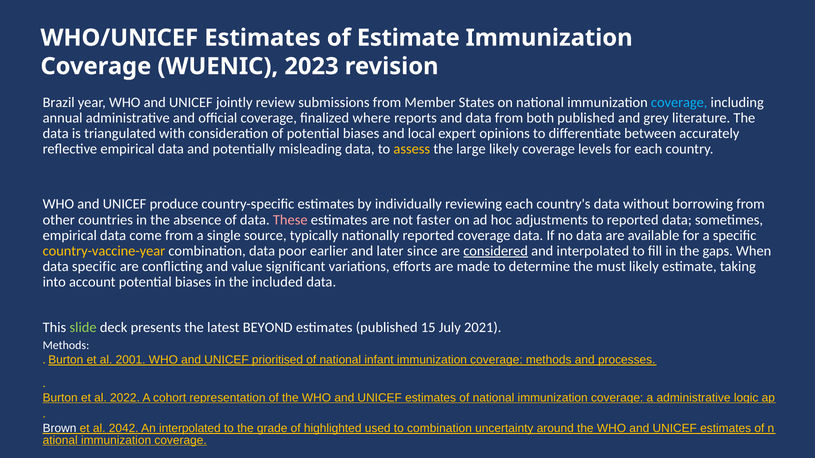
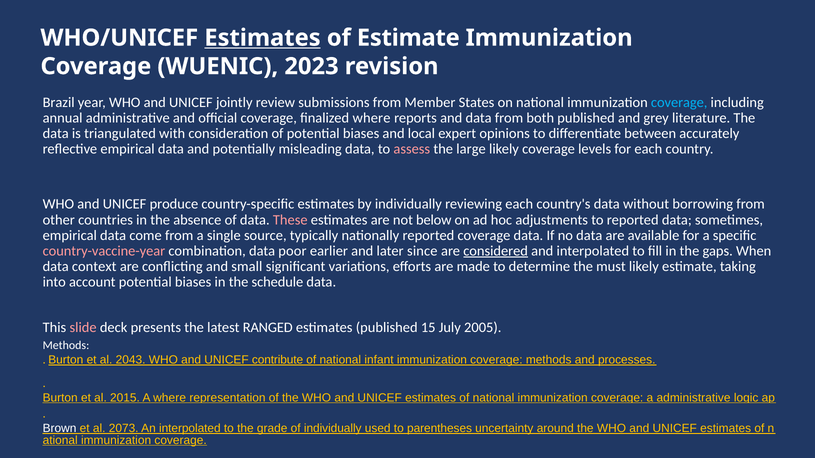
Estimates at (262, 38) underline: none -> present
assess colour: yellow -> pink
faster: faster -> below
country-vaccine-year colour: yellow -> pink
data specific: specific -> context
value: value -> small
included: included -> schedule
slide colour: light green -> pink
BEYOND: BEYOND -> RANGED
2021: 2021 -> 2005
2001: 2001 -> 2043
prioritised: prioritised -> contribute
2022: 2022 -> 2015
A cohort: cohort -> where
2042: 2042 -> 2073
of highlighted: highlighted -> individually
to combination: combination -> parentheses
